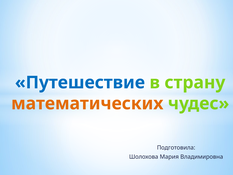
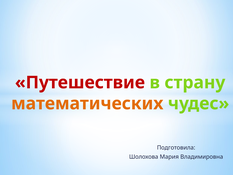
Путешествие colour: blue -> red
